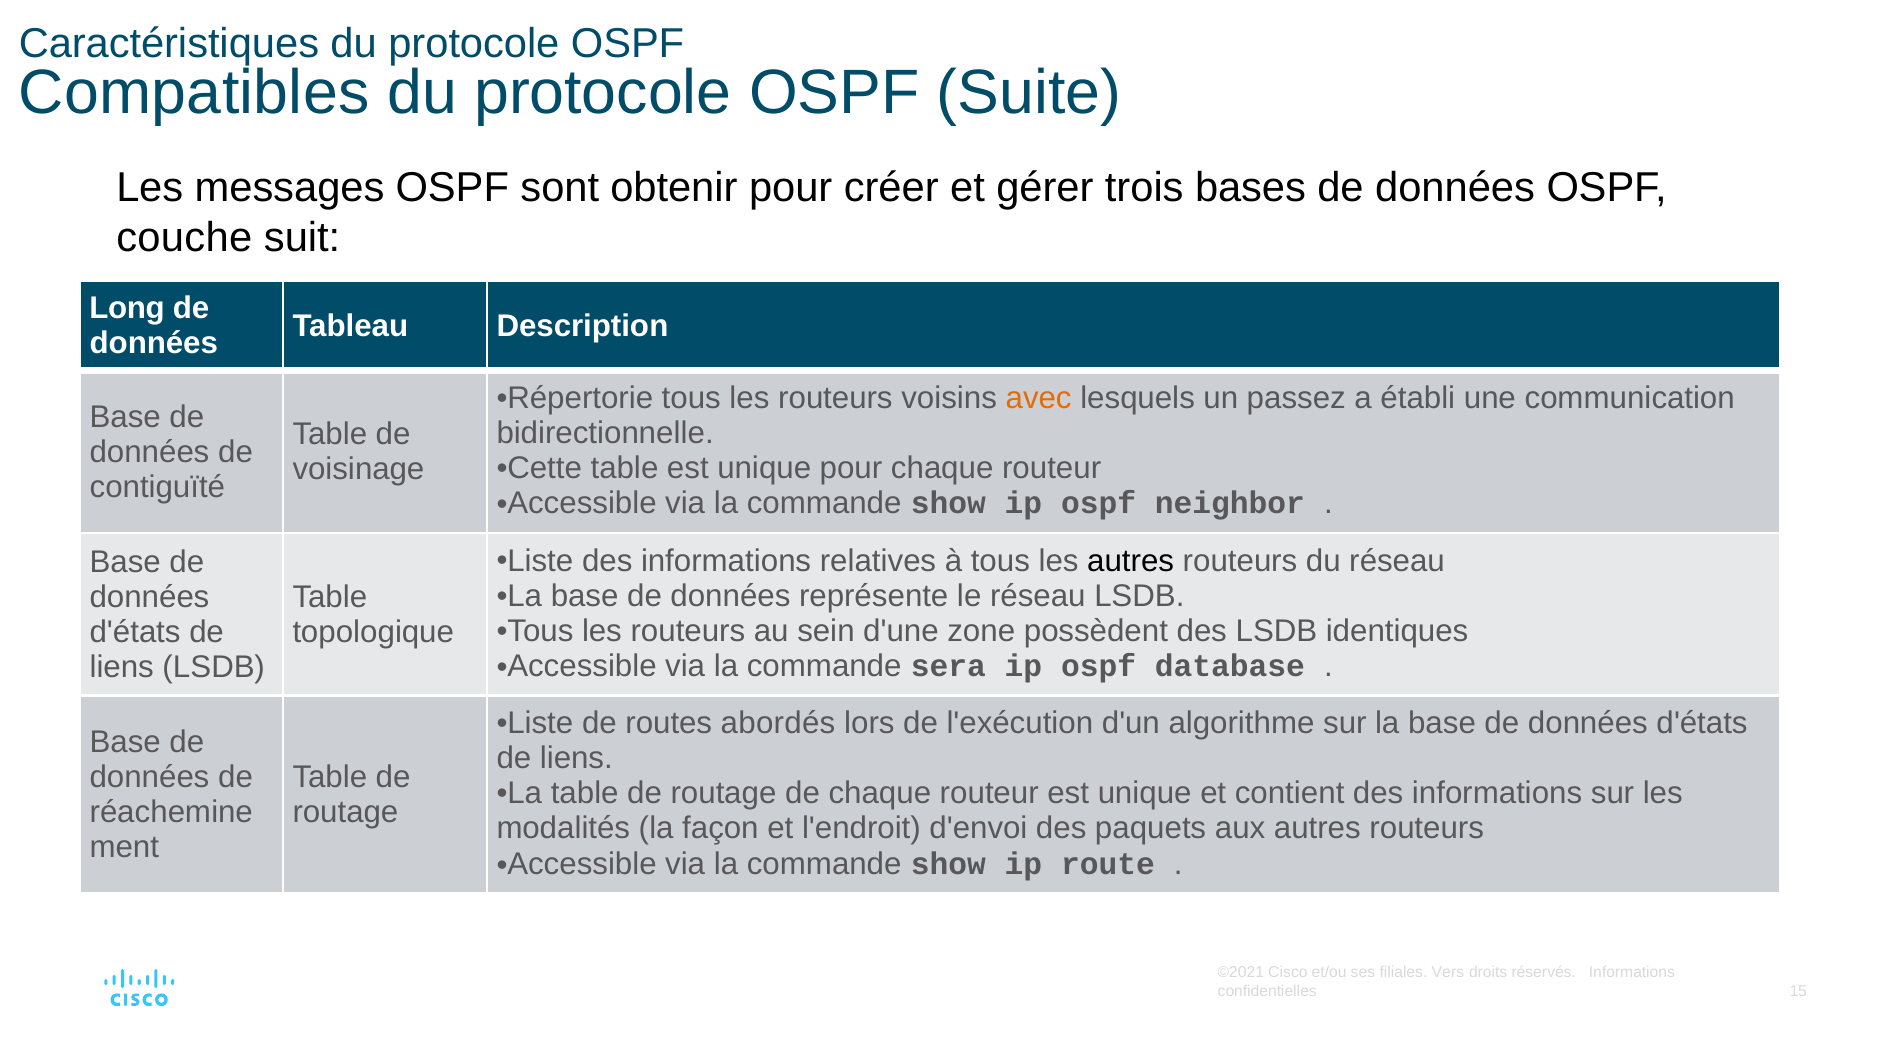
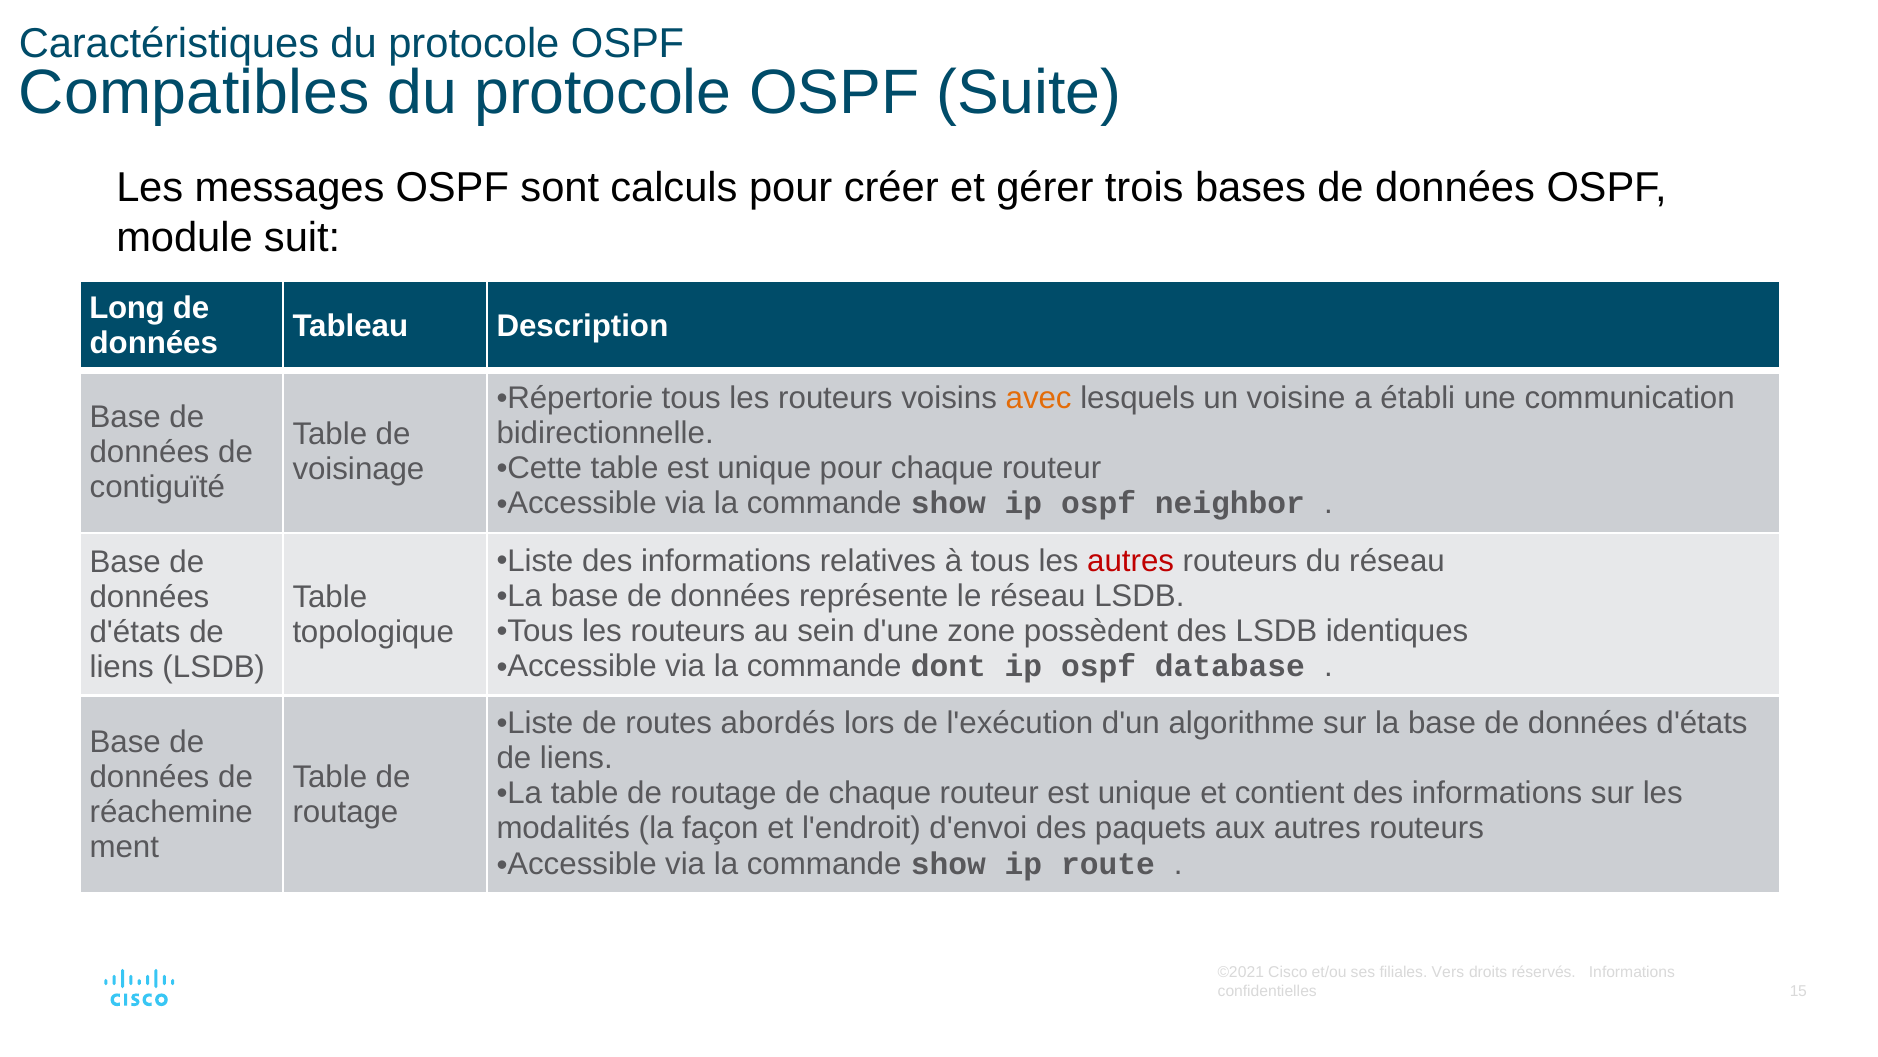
obtenir: obtenir -> calculs
couche: couche -> module
passez: passez -> voisine
autres at (1131, 560) colour: black -> red
sera: sera -> dont
